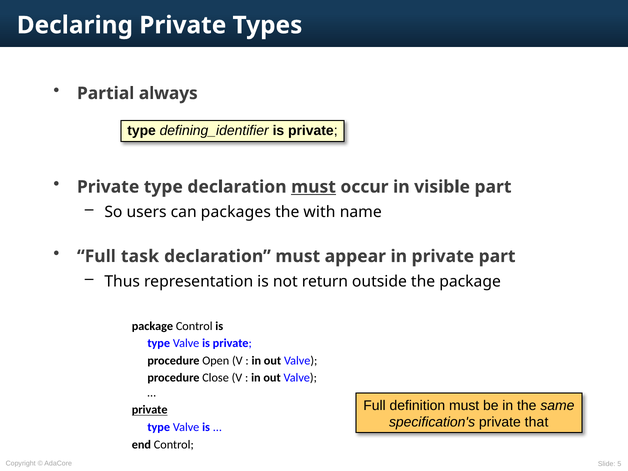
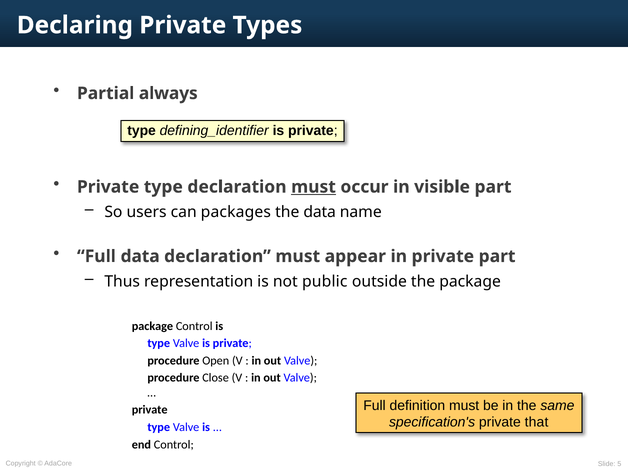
the with: with -> data
Full task: task -> data
return: return -> public
private at (150, 410) underline: present -> none
